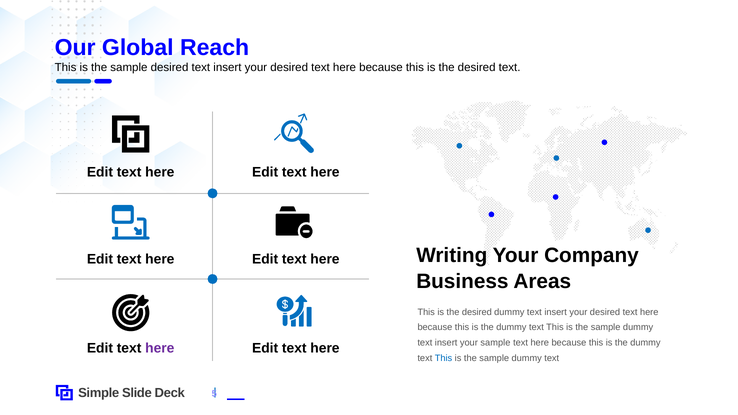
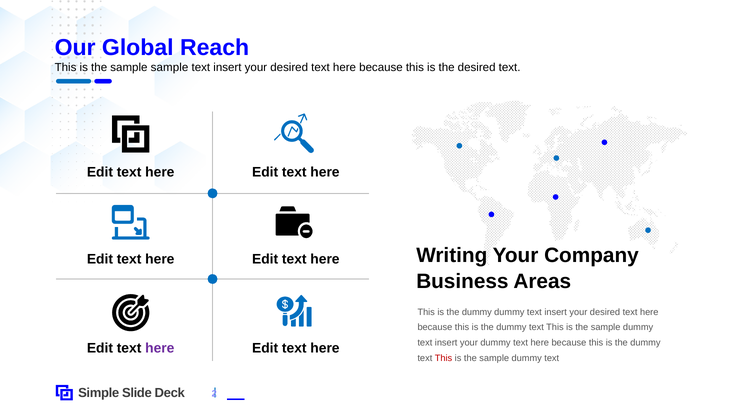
sample desired: desired -> sample
desired at (477, 312): desired -> dummy
your sample: sample -> dummy
This at (444, 358) colour: blue -> red
5: 5 -> 2
